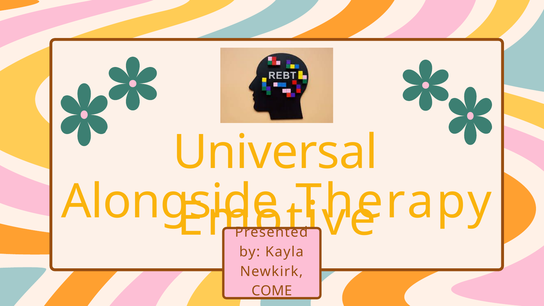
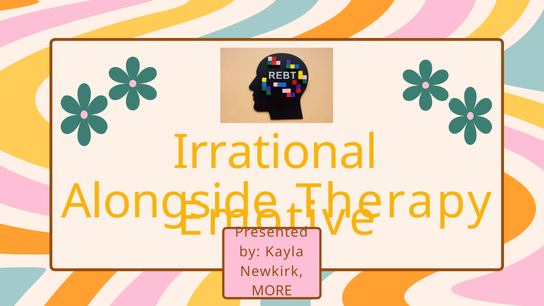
Universal: Universal -> Irrational
COME: COME -> MORE
